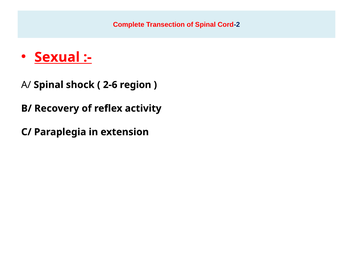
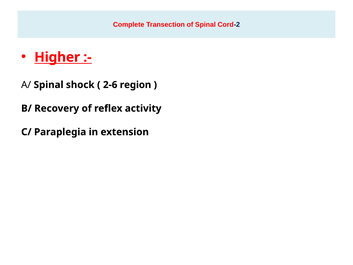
Sexual: Sexual -> Higher
